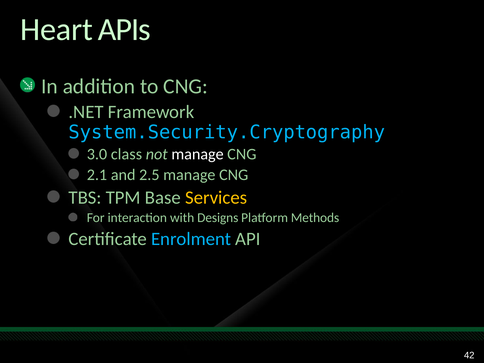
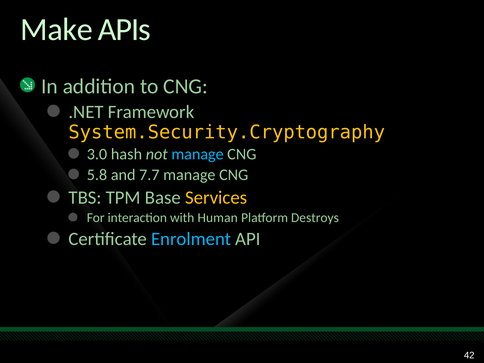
Heart: Heart -> Make
System.Security.Cryptography colour: light blue -> yellow
class: class -> hash
manage at (198, 154) colour: white -> light blue
2.1: 2.1 -> 5.8
2.5: 2.5 -> 7.7
Designs: Designs -> Human
Methods: Methods -> Destroys
